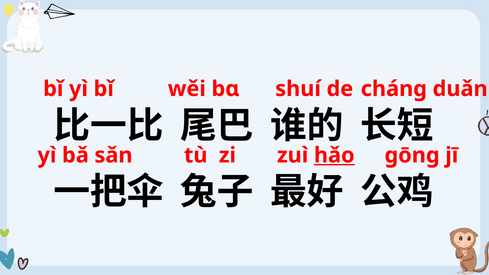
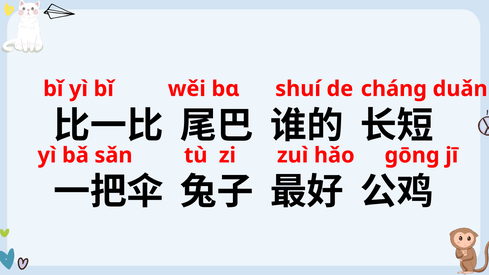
hǎo underline: present -> none
